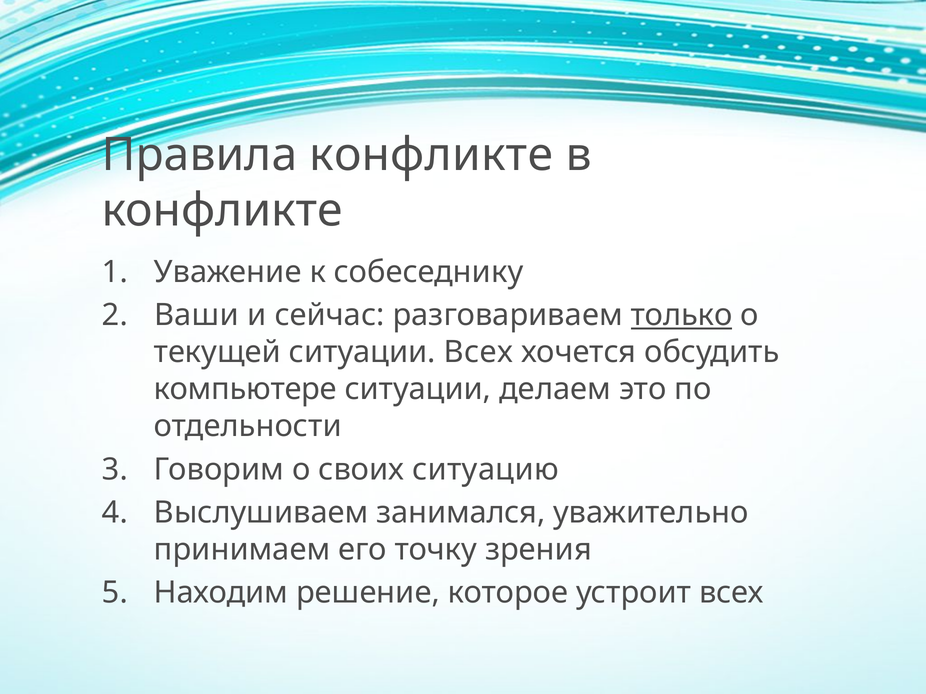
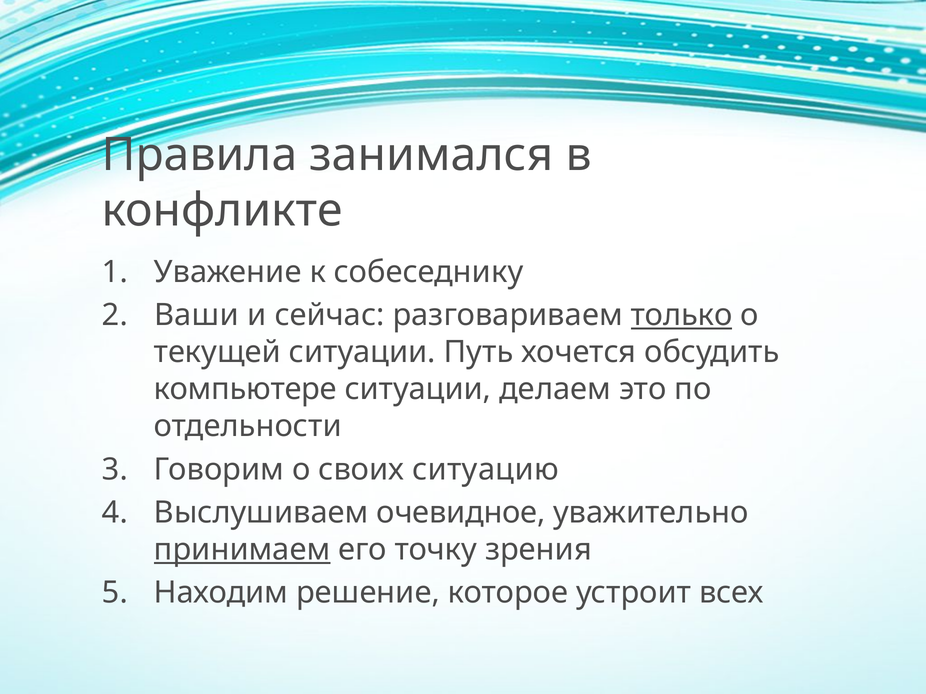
Правила конфликте: конфликте -> занимался
ситуации Всех: Всех -> Путь
занимался: занимался -> очевидное
принимаем underline: none -> present
